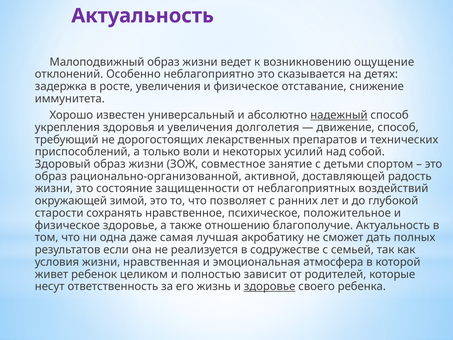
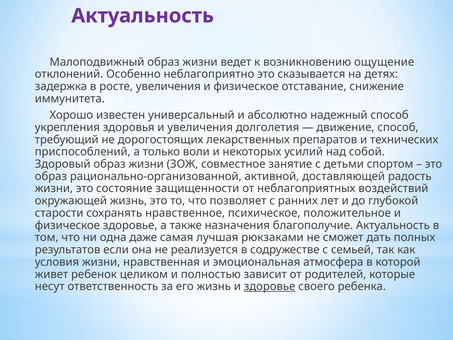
надежный underline: present -> none
окружающей зимой: зимой -> жизнь
отношению: отношению -> назначения
акробатику: акробатику -> рюкзаками
